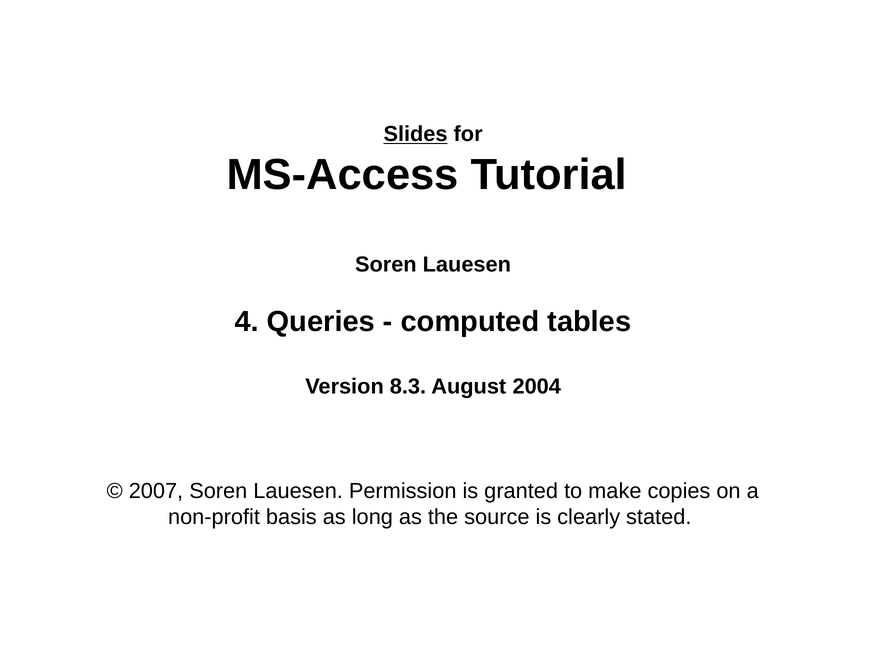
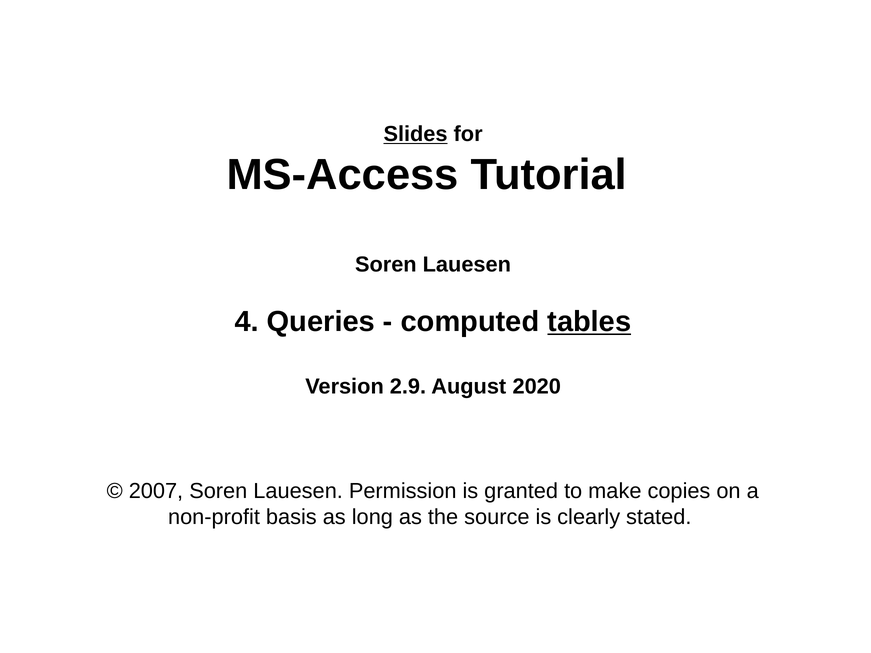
tables underline: none -> present
8.3: 8.3 -> 2.9
2004: 2004 -> 2020
